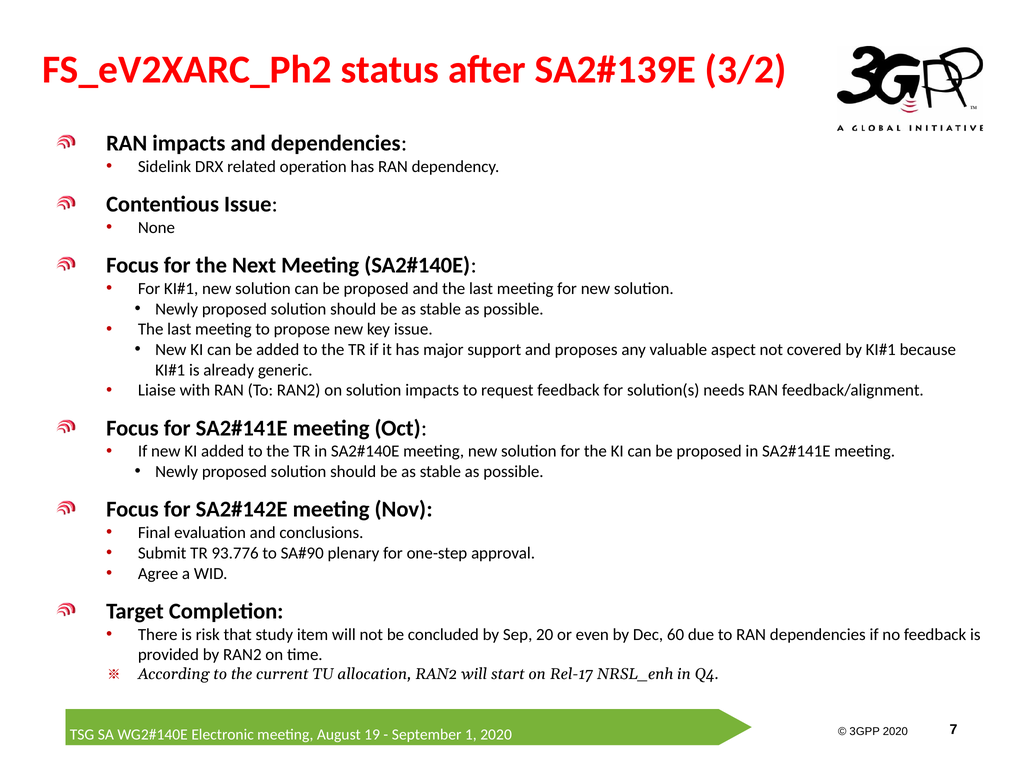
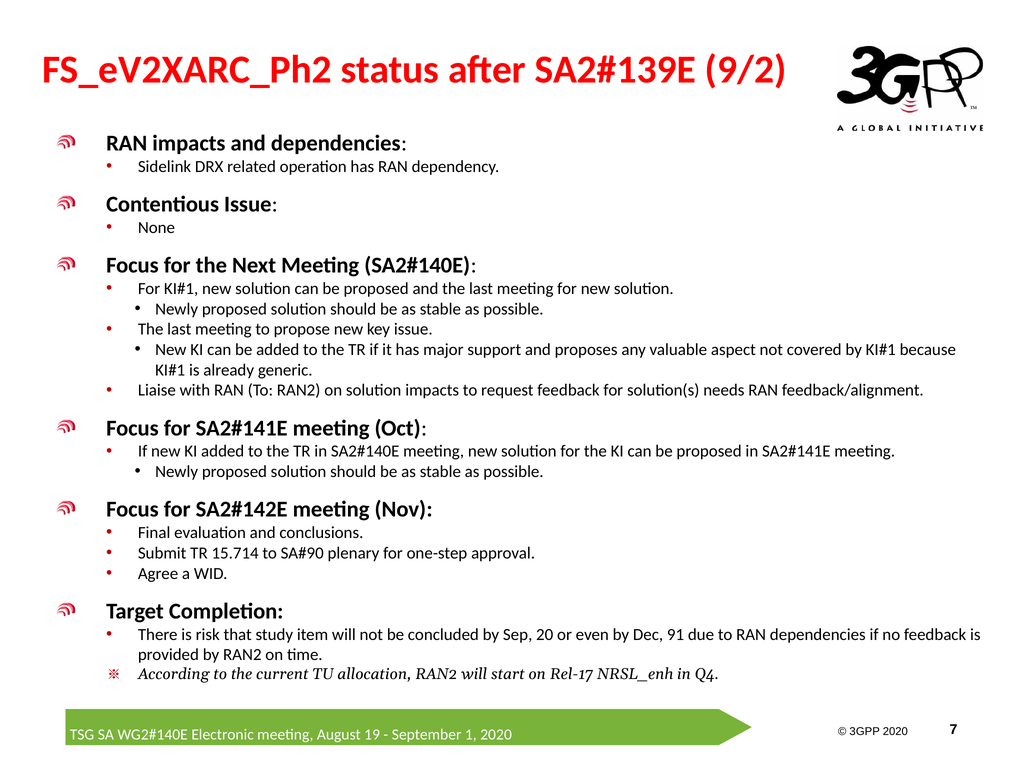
3/2: 3/2 -> 9/2
93.776: 93.776 -> 15.714
60: 60 -> 91
